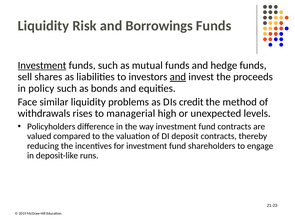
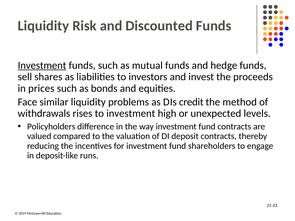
Borrowings: Borrowings -> Discounted
and at (178, 77) underline: present -> none
policy: policy -> prices
to managerial: managerial -> investment
